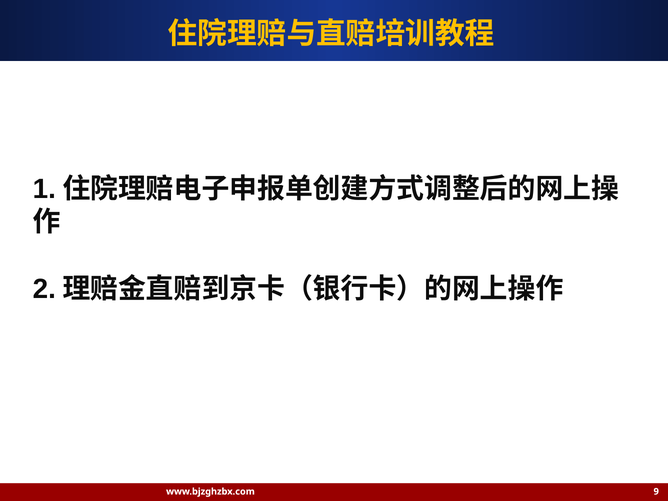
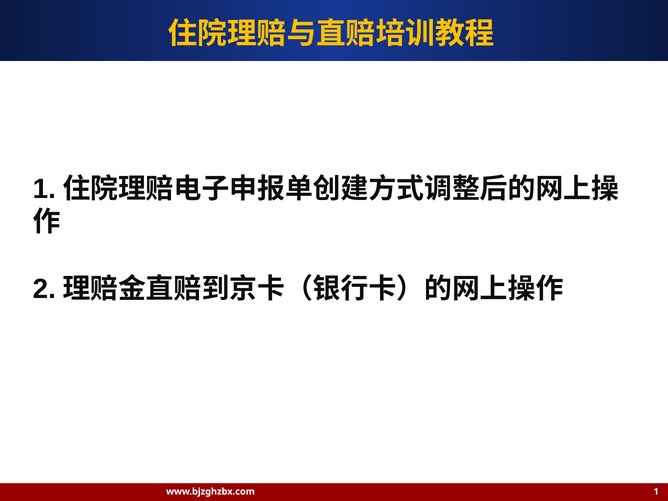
www.bjzghzbx.com 9: 9 -> 1
